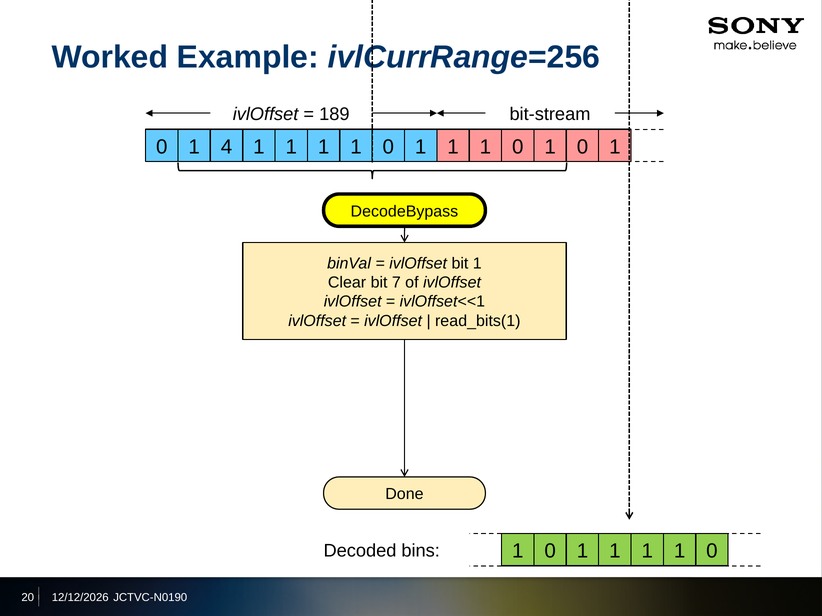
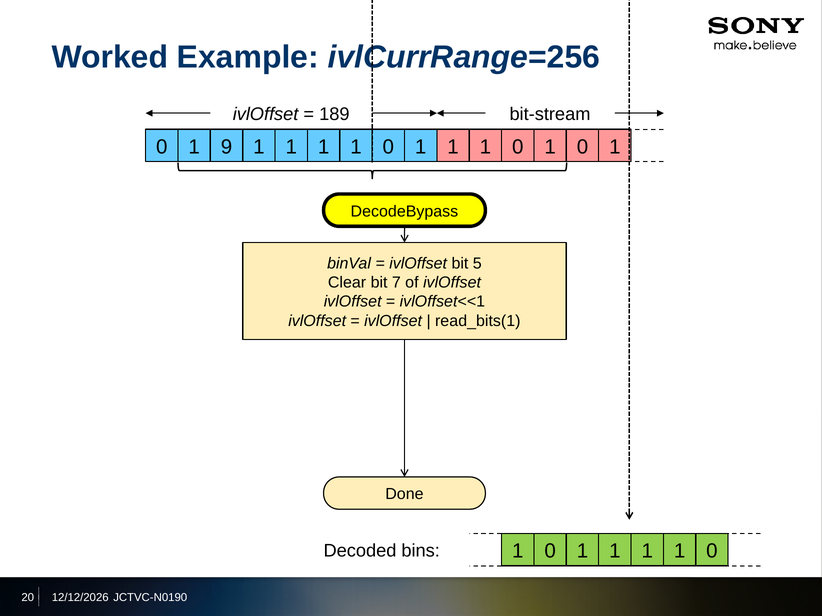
4: 4 -> 9
bit 1: 1 -> 5
